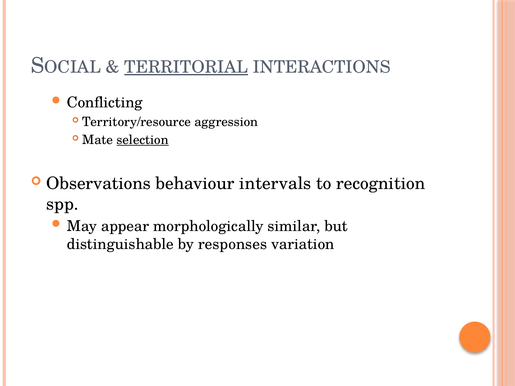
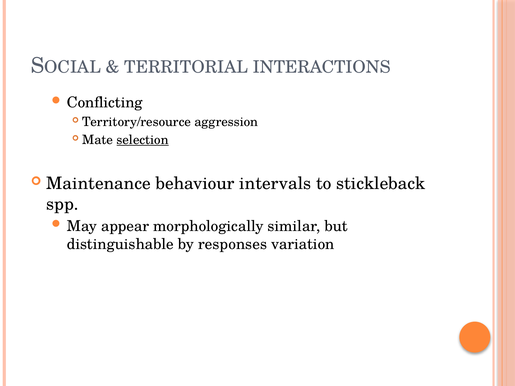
TERRITORIAL underline: present -> none
Observations: Observations -> Maintenance
recognition: recognition -> stickleback
